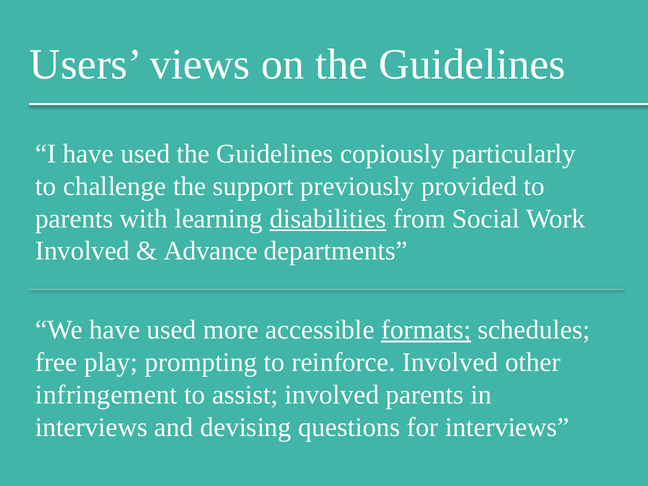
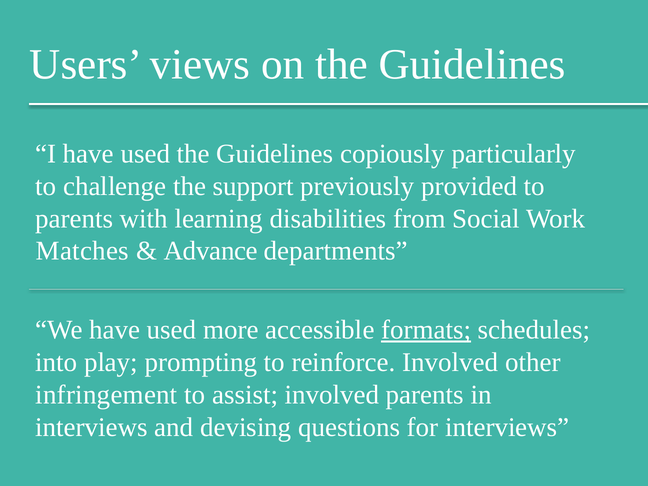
disabilities underline: present -> none
Involved at (83, 251): Involved -> Matches
free: free -> into
